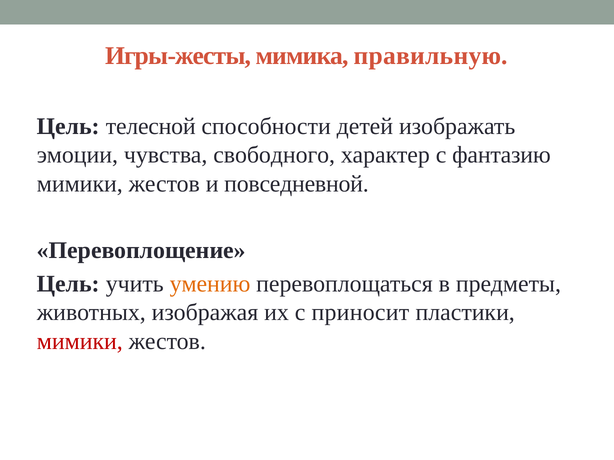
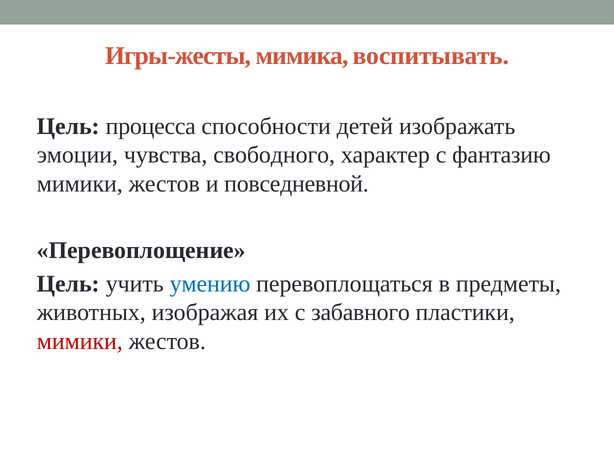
правильную: правильную -> воспитывать
телесной: телесной -> процесса
умению colour: orange -> blue
приносит: приносит -> забавного
